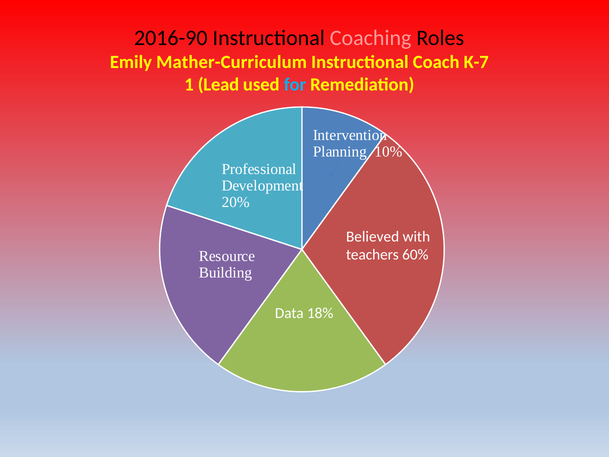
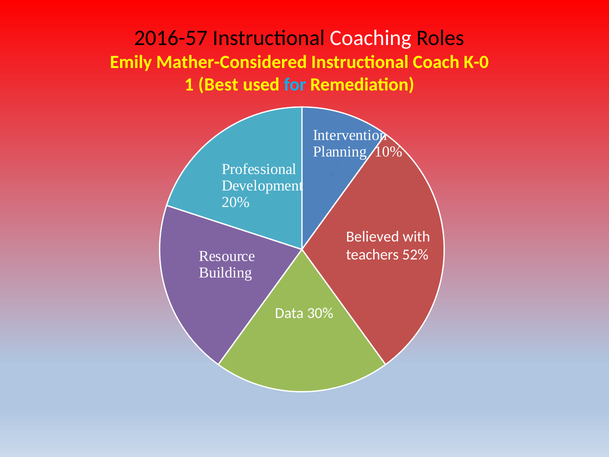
2016-90: 2016-90 -> 2016-57
Coaching colour: pink -> white
Mather-Curriculum: Mather-Curriculum -> Mather-Considered
K-7: K-7 -> K-0
Lead: Lead -> Best
60%: 60% -> 52%
18%: 18% -> 30%
